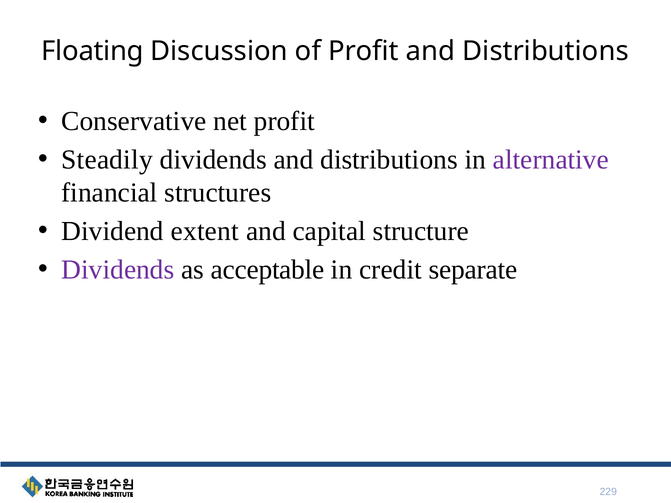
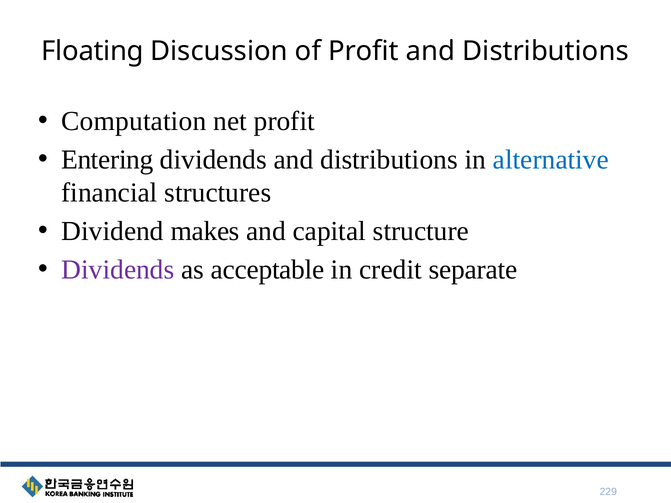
Conservative: Conservative -> Computation
Steadily: Steadily -> Entering
alternative colour: purple -> blue
extent: extent -> makes
